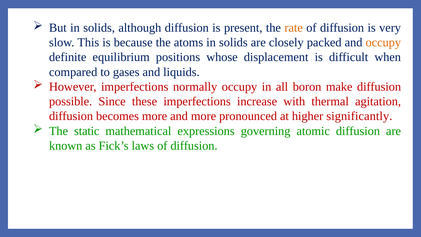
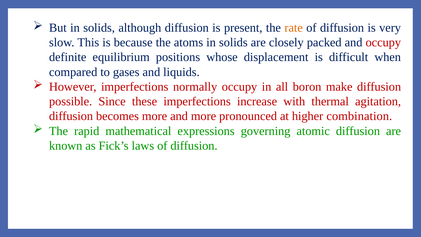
occupy at (383, 42) colour: orange -> red
significantly: significantly -> combination
static: static -> rapid
